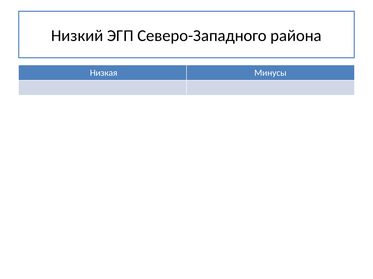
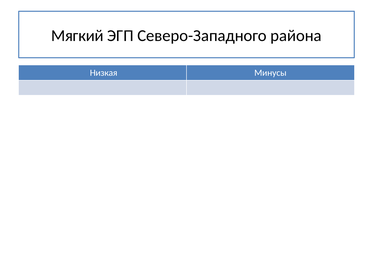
Низкий: Низкий -> Мягкий
